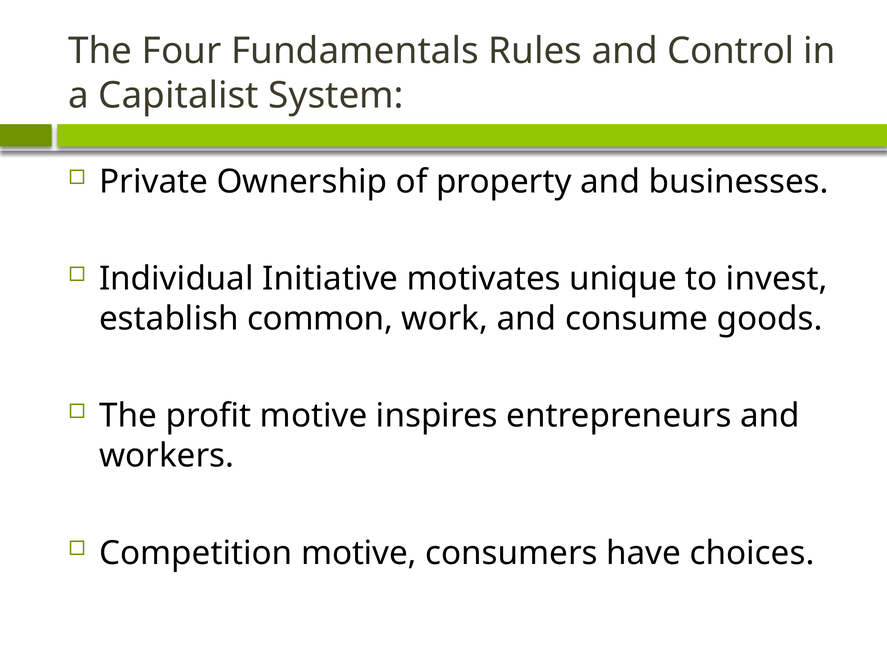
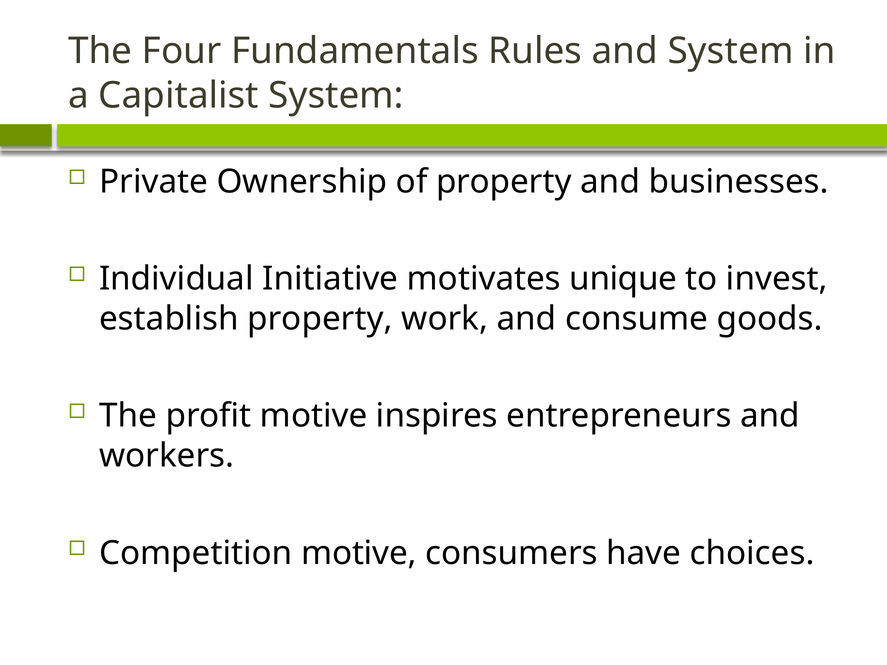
and Control: Control -> System
establish common: common -> property
